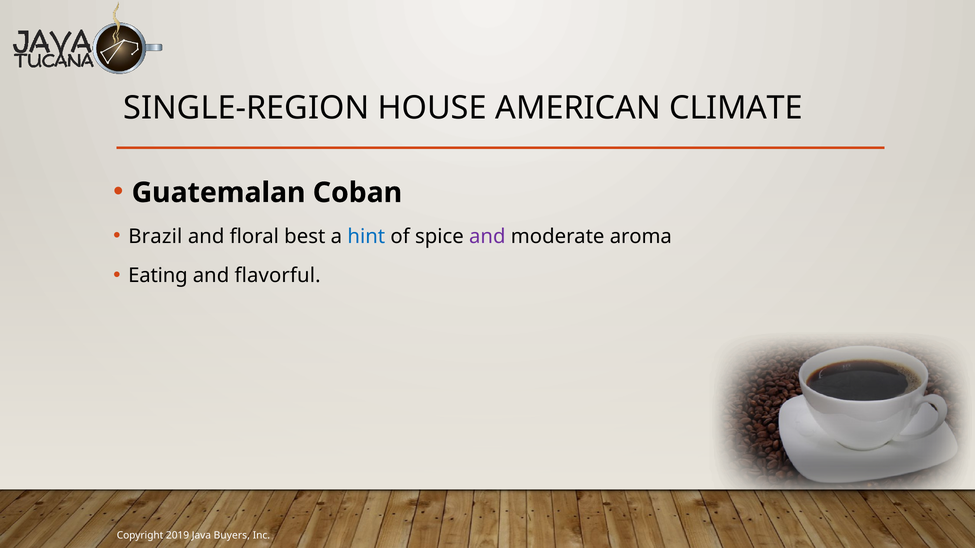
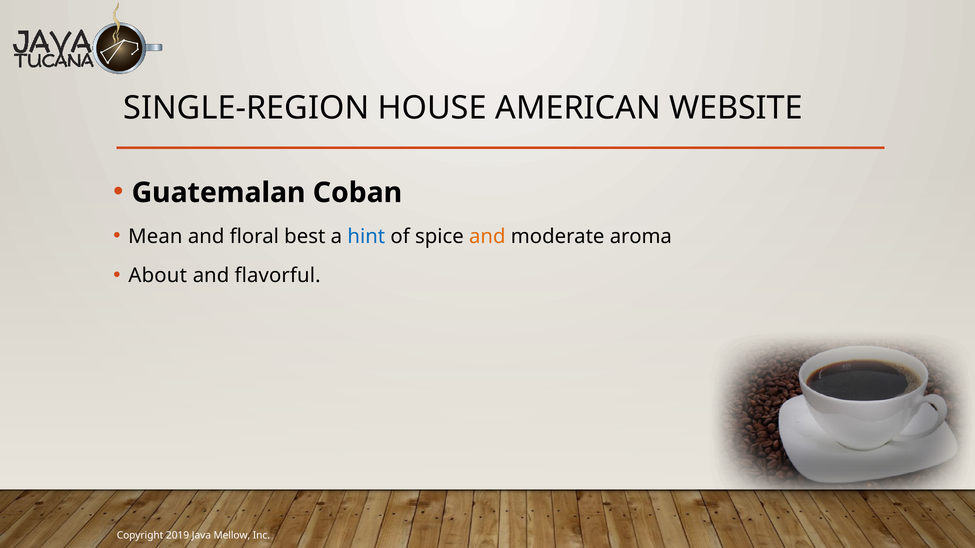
CLIMATE: CLIMATE -> WEBSITE
Brazil: Brazil -> Mean
and at (487, 237) colour: purple -> orange
Eating: Eating -> About
Buyers: Buyers -> Mellow
